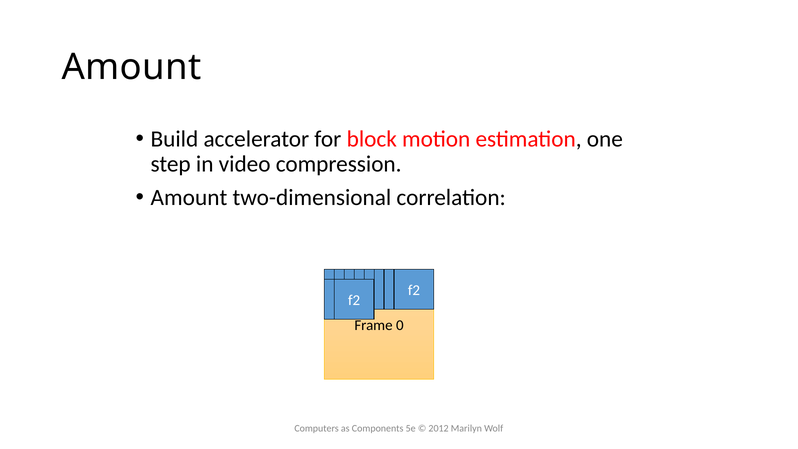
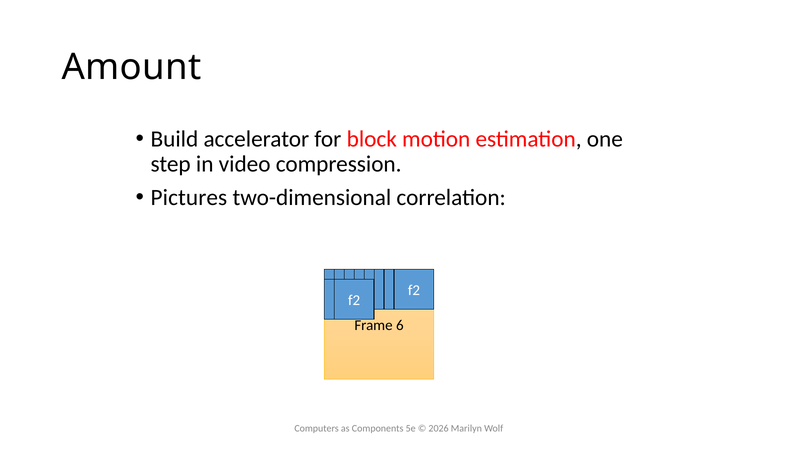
Amount at (189, 197): Amount -> Pictures
0: 0 -> 6
2012: 2012 -> 2026
